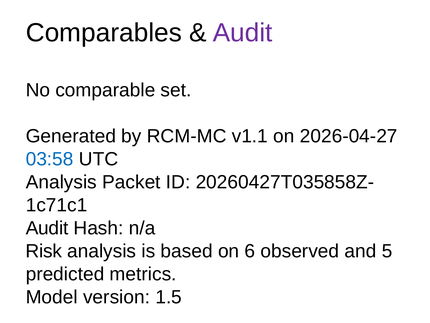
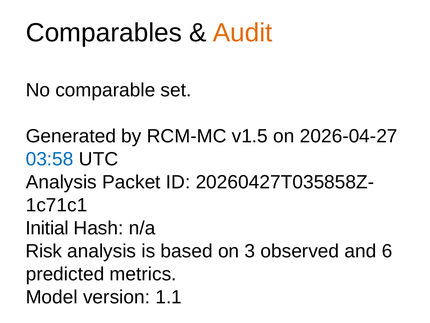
Audit at (243, 33) colour: purple -> orange
v1.1: v1.1 -> v1.5
Audit at (47, 228): Audit -> Initial
6: 6 -> 3
5: 5 -> 6
1.5: 1.5 -> 1.1
